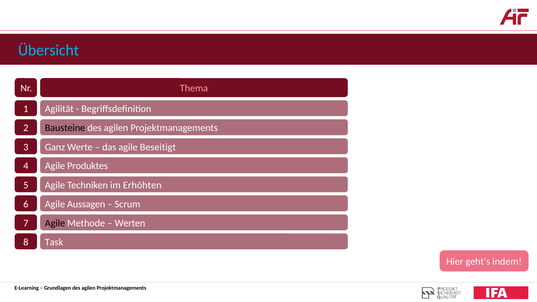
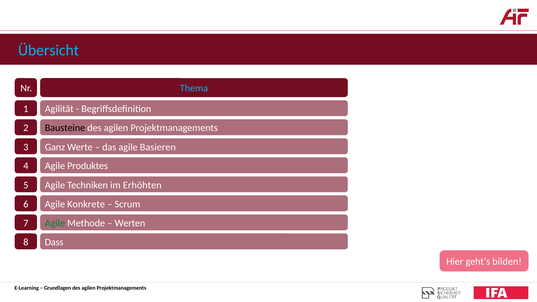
Thema colour: pink -> light blue
Beseitigt: Beseitigt -> Basieren
Aussagen: Aussagen -> Konkrete
Agile at (55, 223) colour: black -> green
Task: Task -> Dass
indem: indem -> bilden
